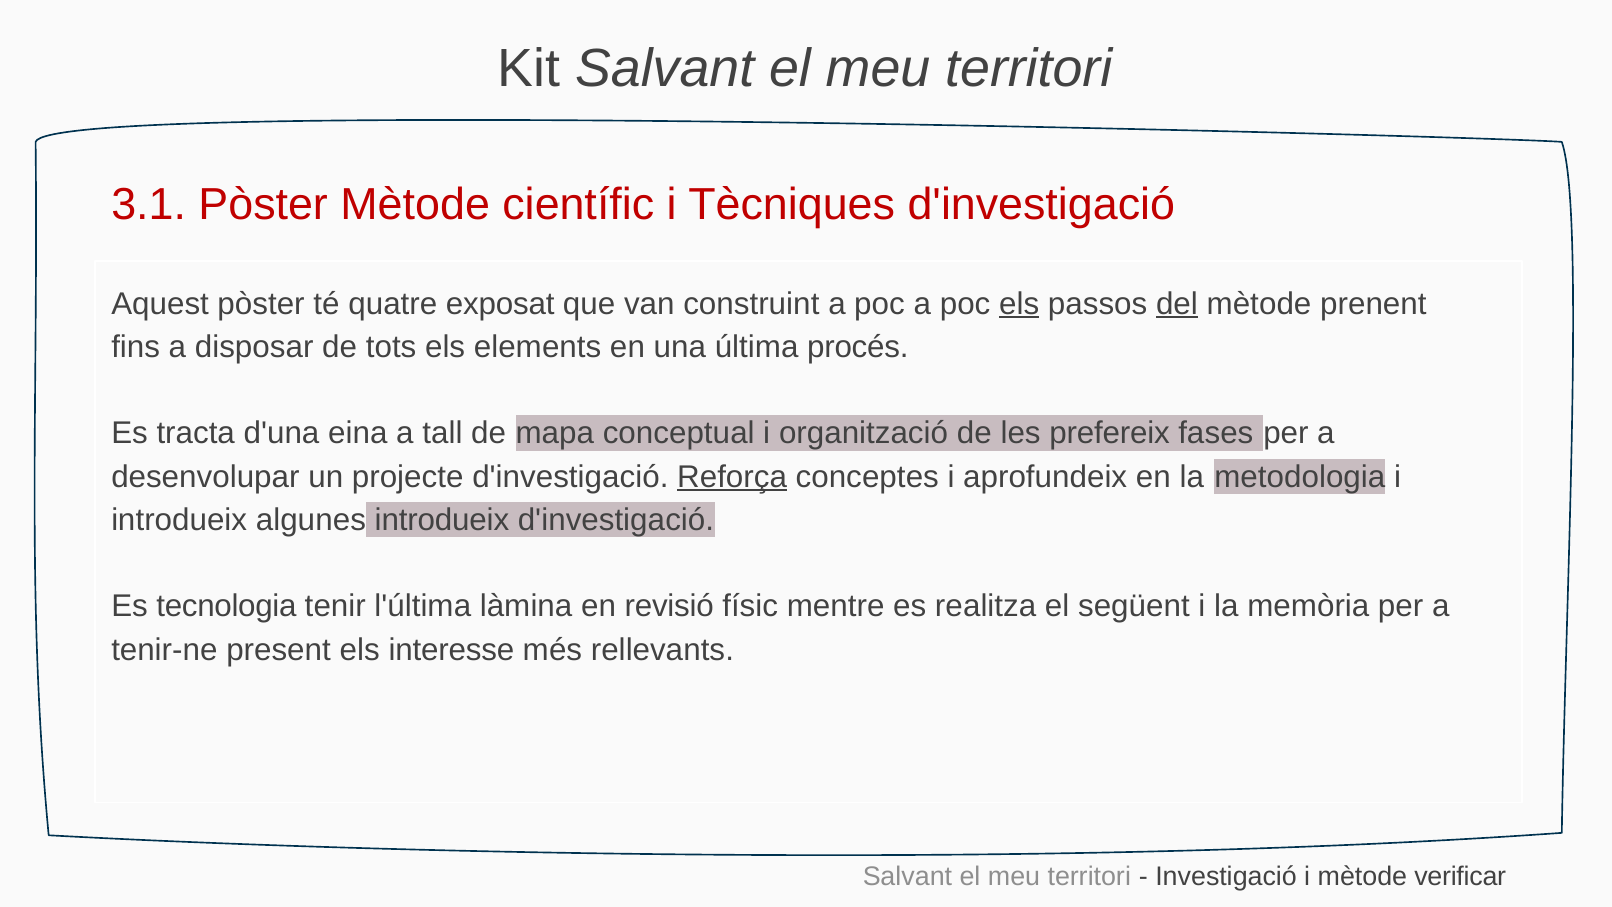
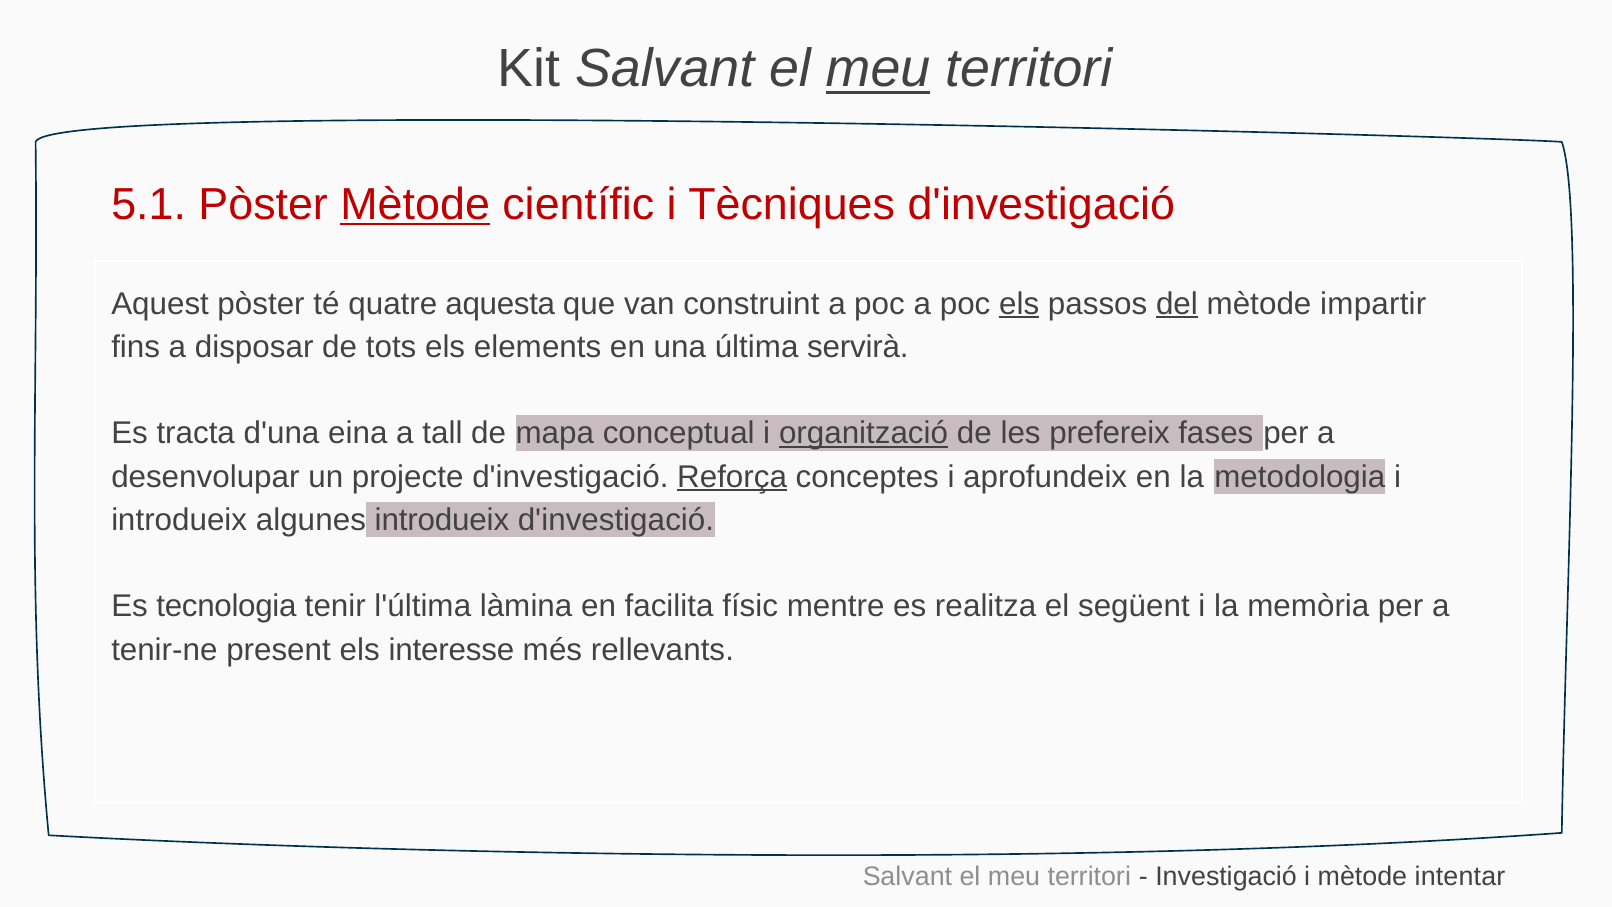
meu at (878, 69) underline: none -> present
3.1: 3.1 -> 5.1
Mètode at (415, 205) underline: none -> present
exposat: exposat -> aquesta
prenent: prenent -> impartir
procés: procés -> servirà
organització underline: none -> present
revisió: revisió -> facilita
verificar: verificar -> intentar
